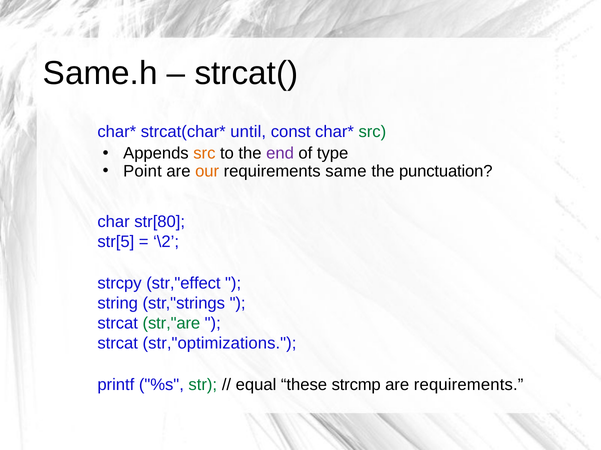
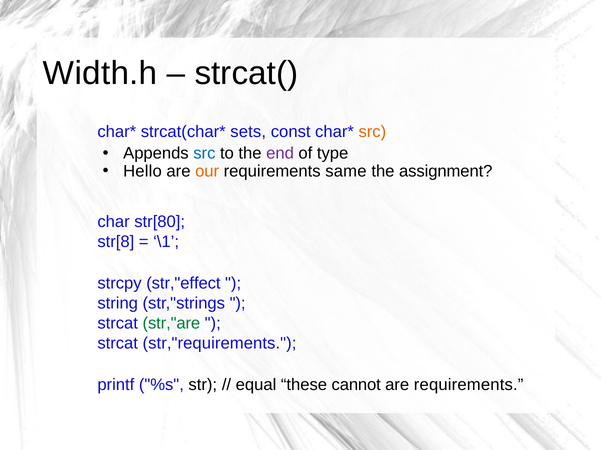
Same.h: Same.h -> Width.h
until: until -> sets
src at (372, 132) colour: green -> orange
src at (204, 153) colour: orange -> blue
Point: Point -> Hello
punctuation: punctuation -> assignment
str[5: str[5 -> str[8
\2: \2 -> \1
str,"optimizations: str,"optimizations -> str,"requirements
str colour: green -> black
strcmp: strcmp -> cannot
